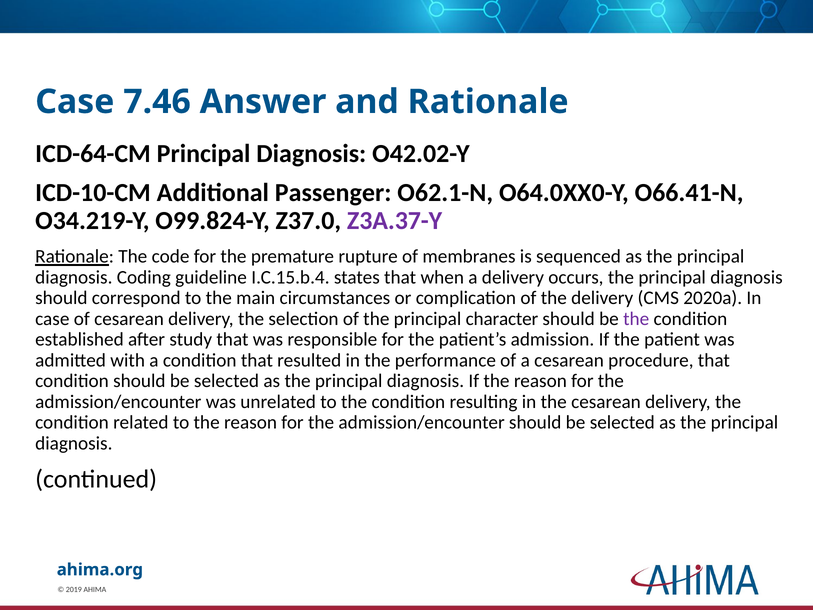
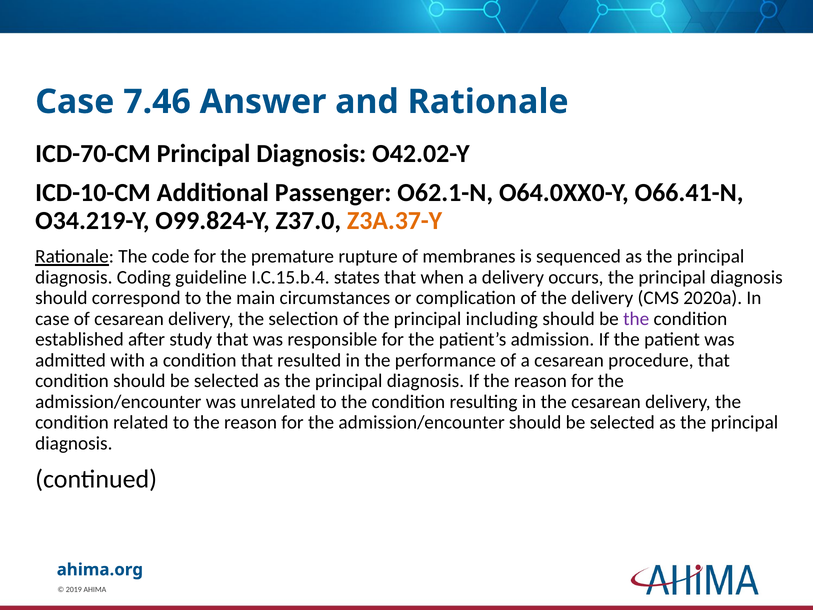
ICD-64-CM: ICD-64-CM -> ICD-70-CM
Z3A.37-Y colour: purple -> orange
character: character -> including
